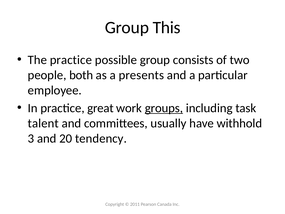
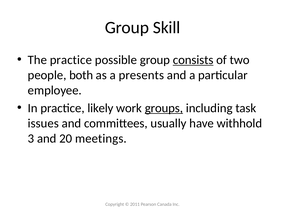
This: This -> Skill
consists underline: none -> present
great: great -> likely
talent: talent -> issues
tendency: tendency -> meetings
